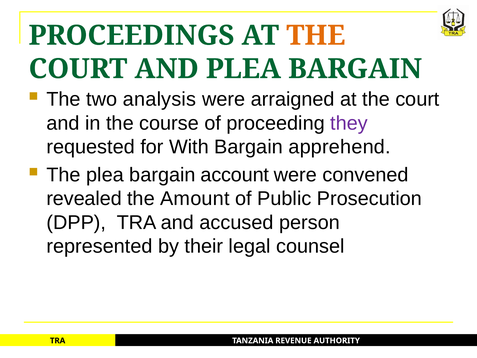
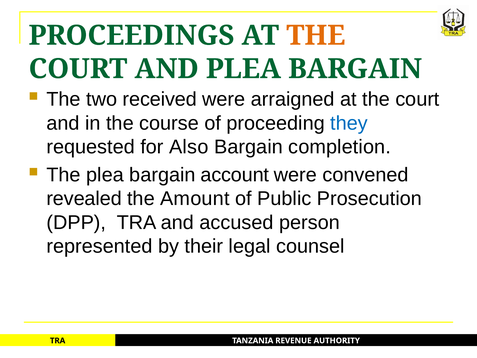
analysis: analysis -> received
they colour: purple -> blue
With: With -> Also
apprehend: apprehend -> completion
